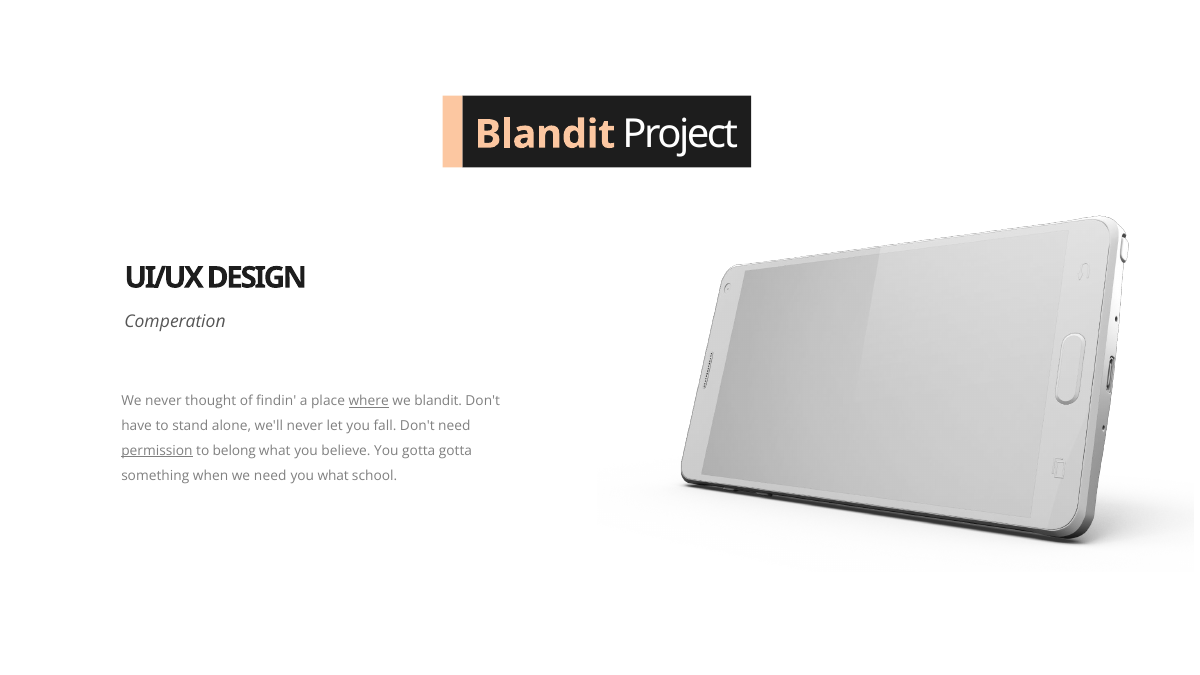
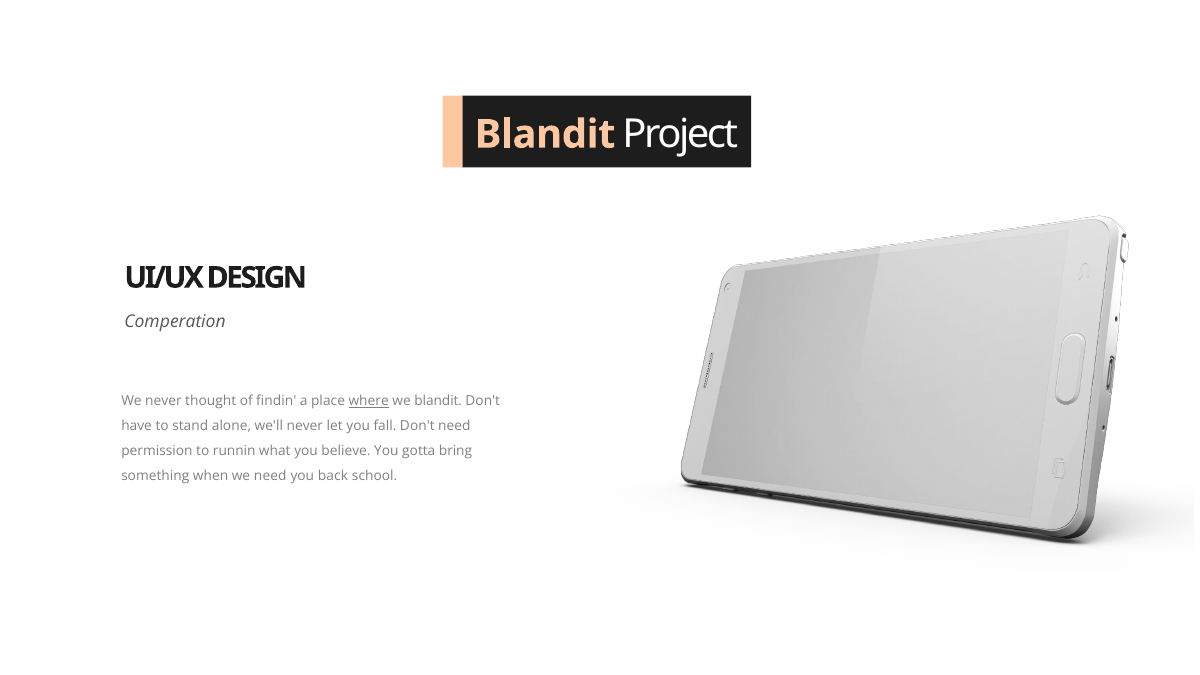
permission underline: present -> none
belong: belong -> runnin
gotta gotta: gotta -> bring
you what: what -> back
